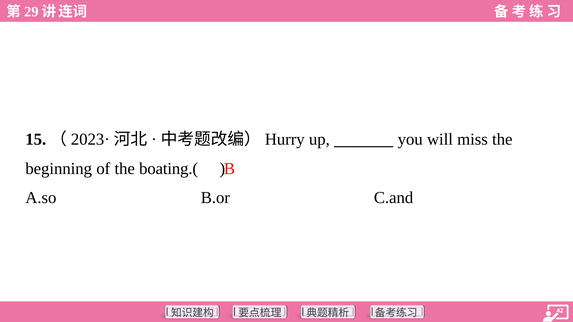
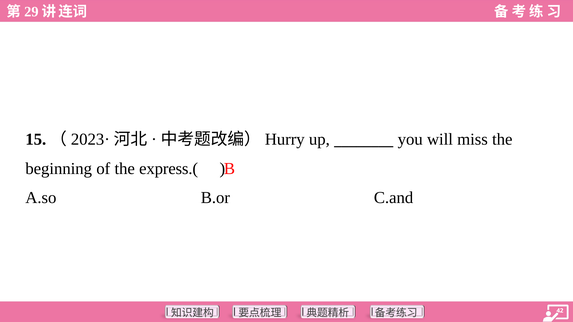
boating.(: boating.( -> express.(
